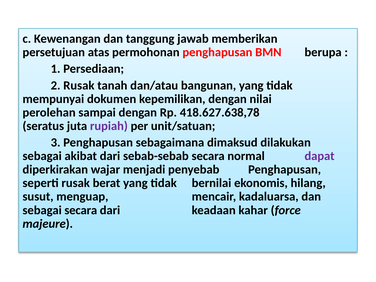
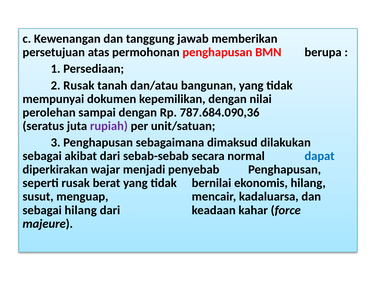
418.627.638,78: 418.627.638,78 -> 787.684.090,36
dapat colour: purple -> blue
sebagai secara: secara -> hilang
